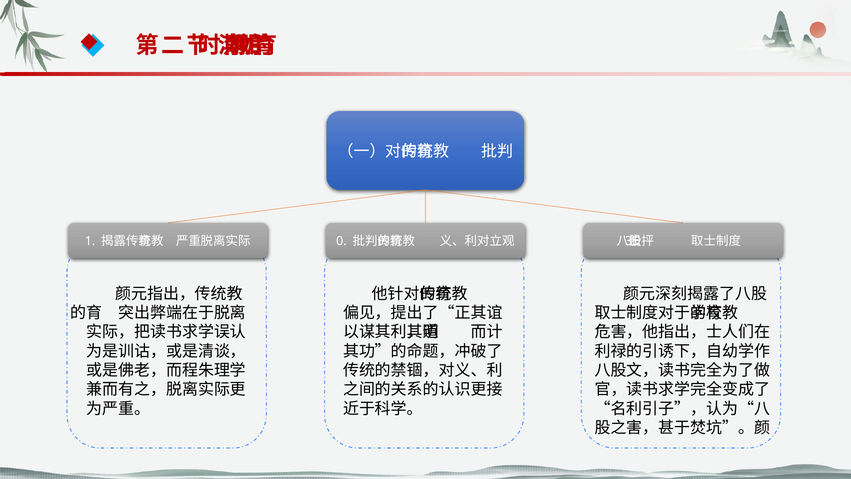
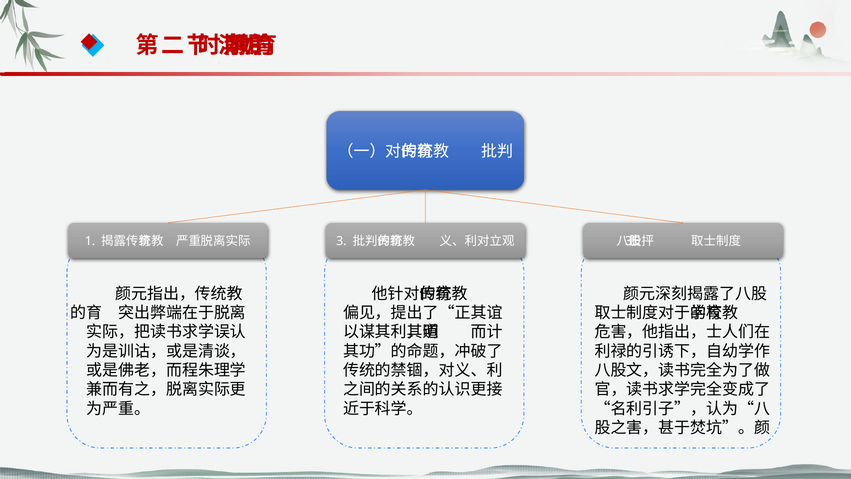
0 at (341, 241): 0 -> 3
